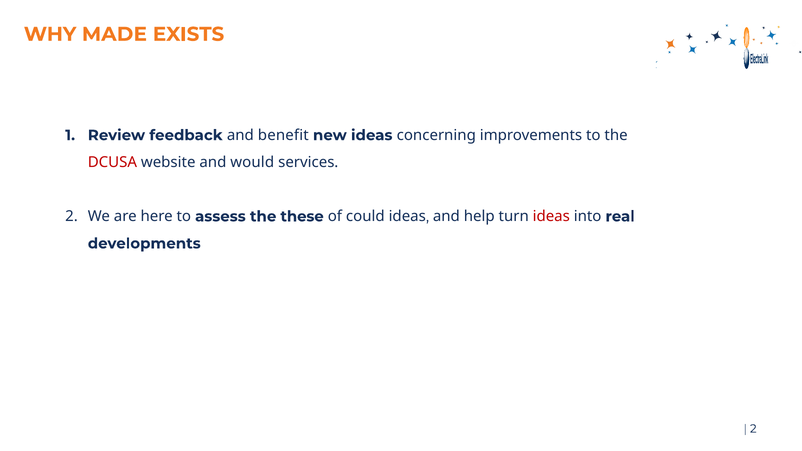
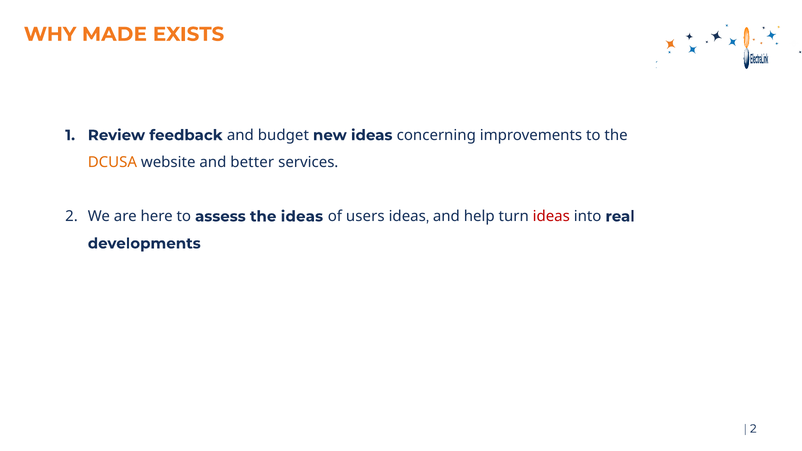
benefit: benefit -> budget
DCUSA colour: red -> orange
would: would -> better
the these: these -> ideas
could: could -> users
